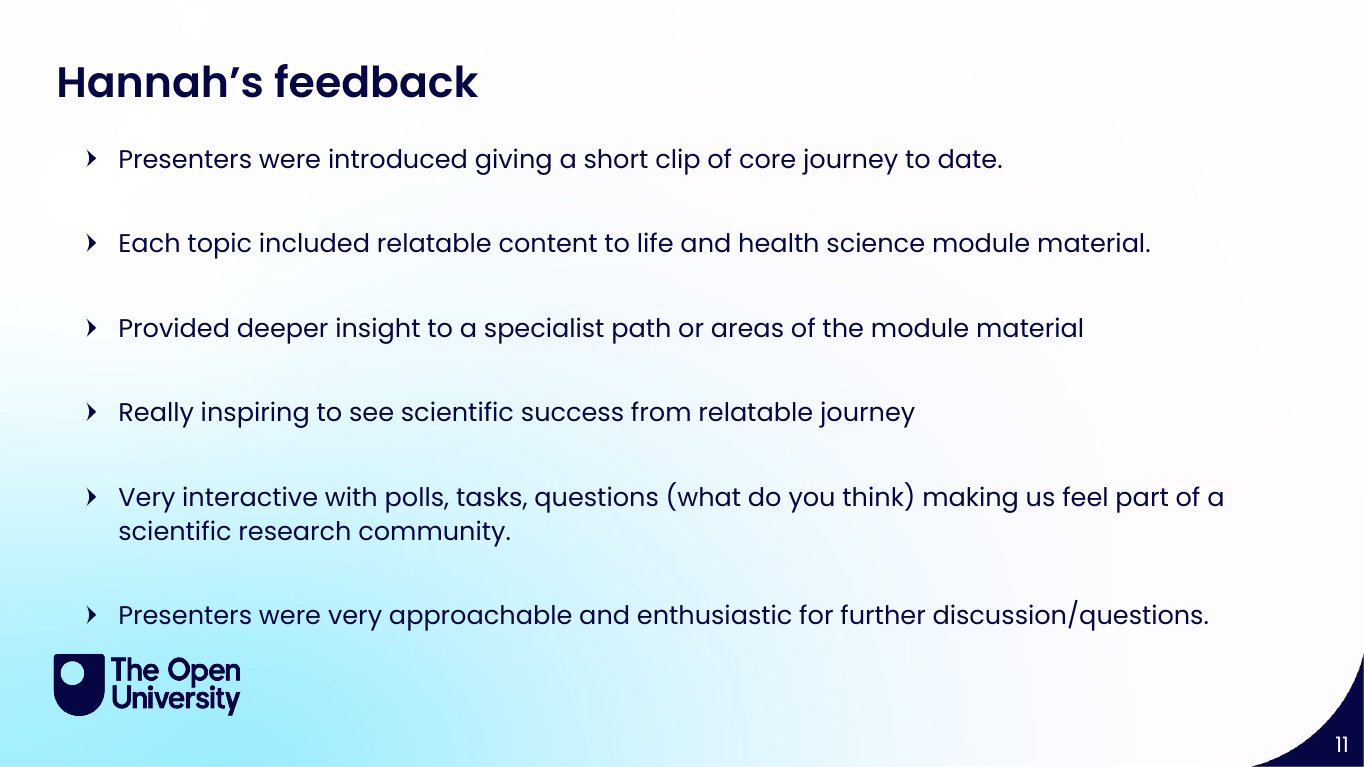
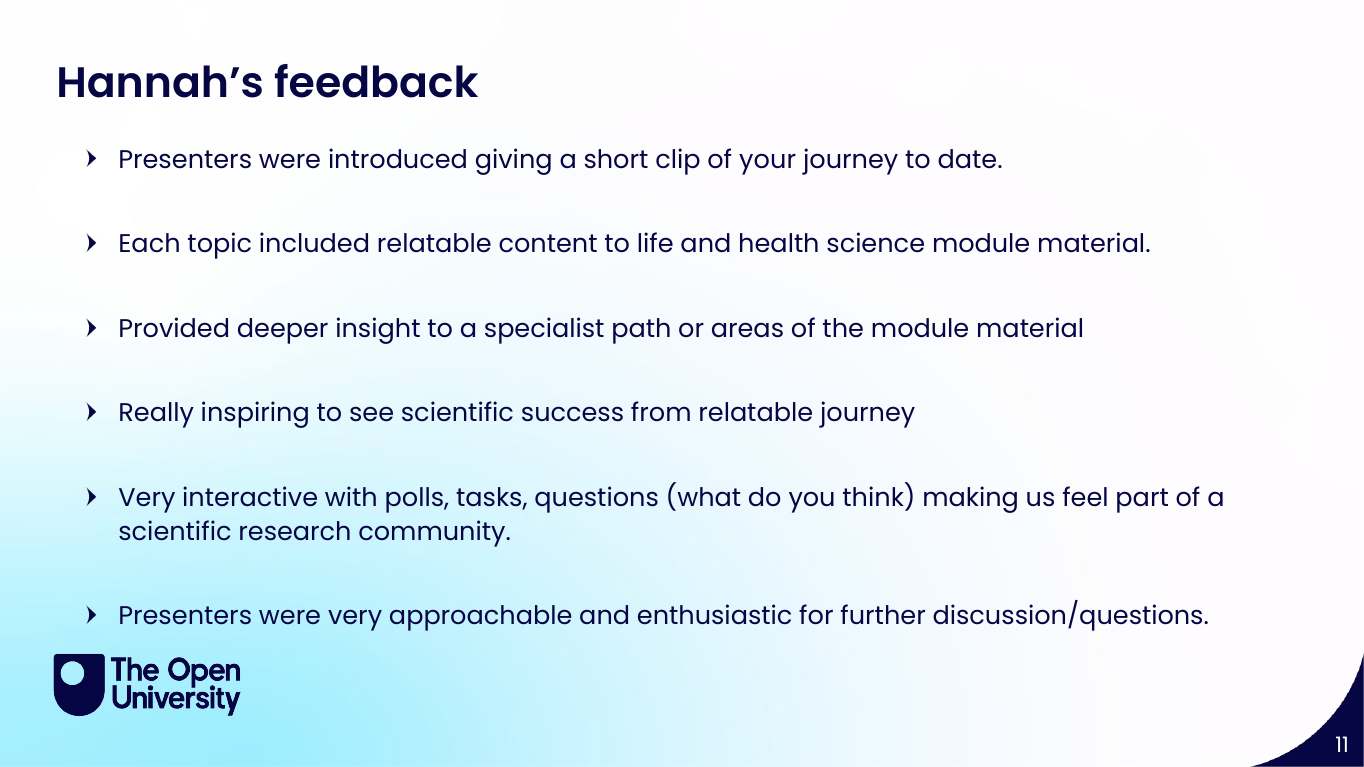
core: core -> your
